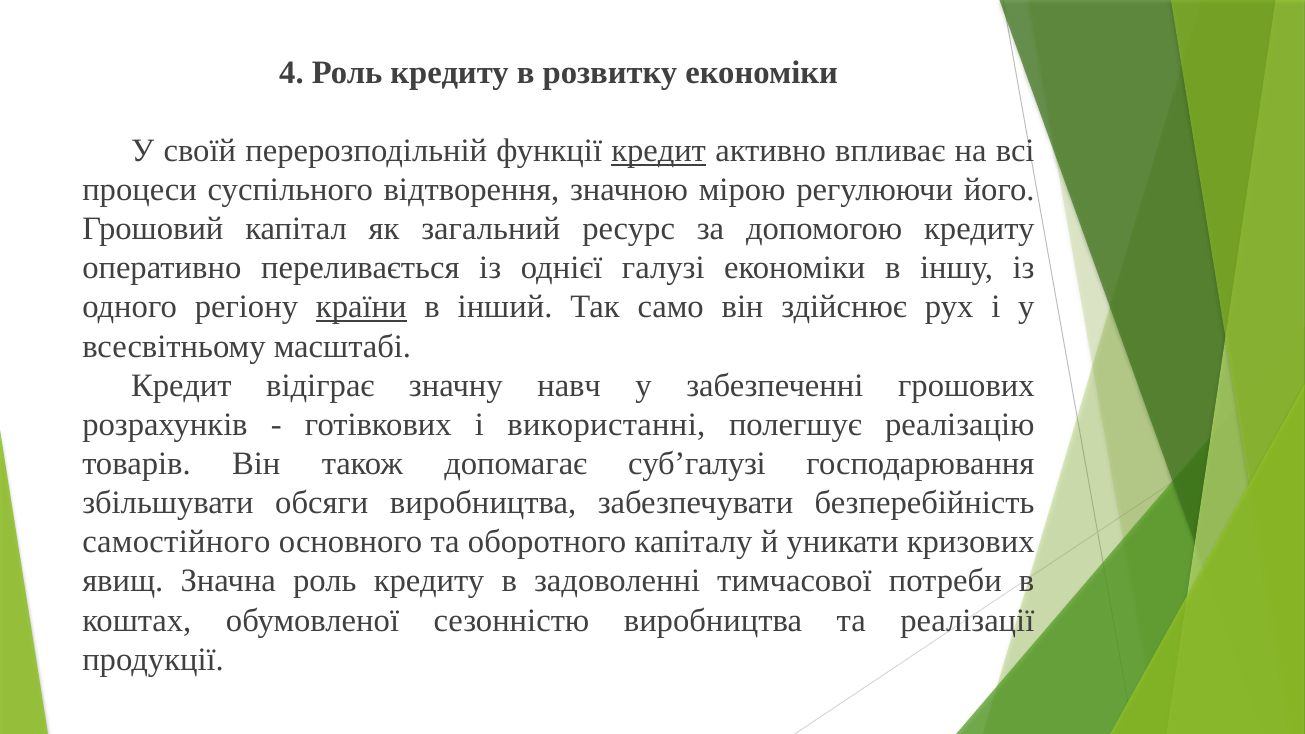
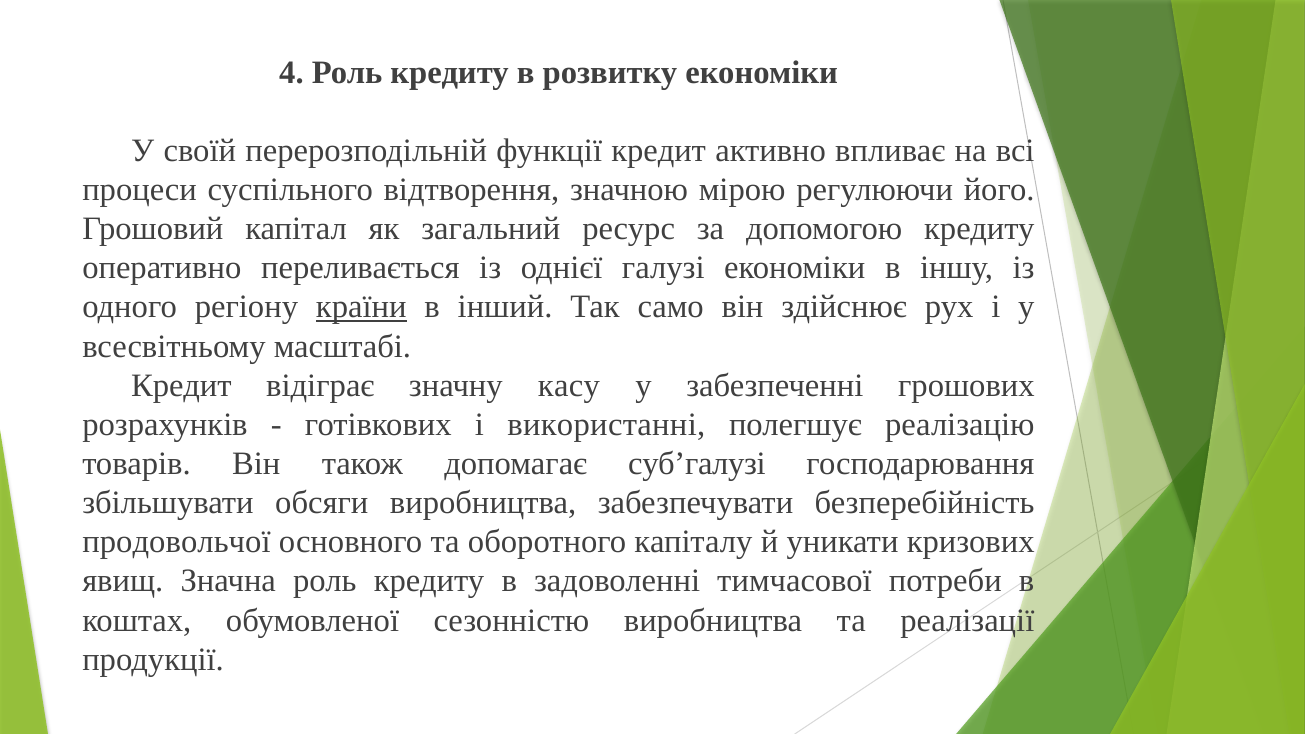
кредит at (659, 151) underline: present -> none
навч: навч -> касу
самостійного: самостійного -> продовольчої
